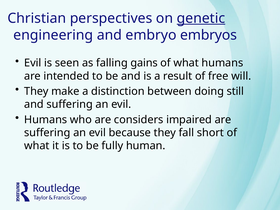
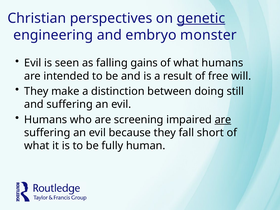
embryos: embryos -> monster
considers: considers -> screening
are at (223, 120) underline: none -> present
